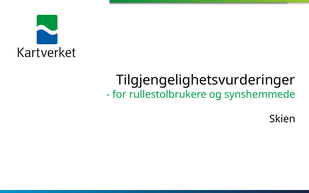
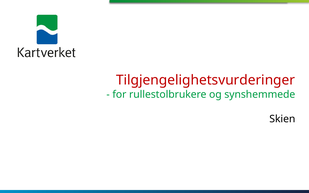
Tilgjengelighetsvurderinger colour: black -> red
